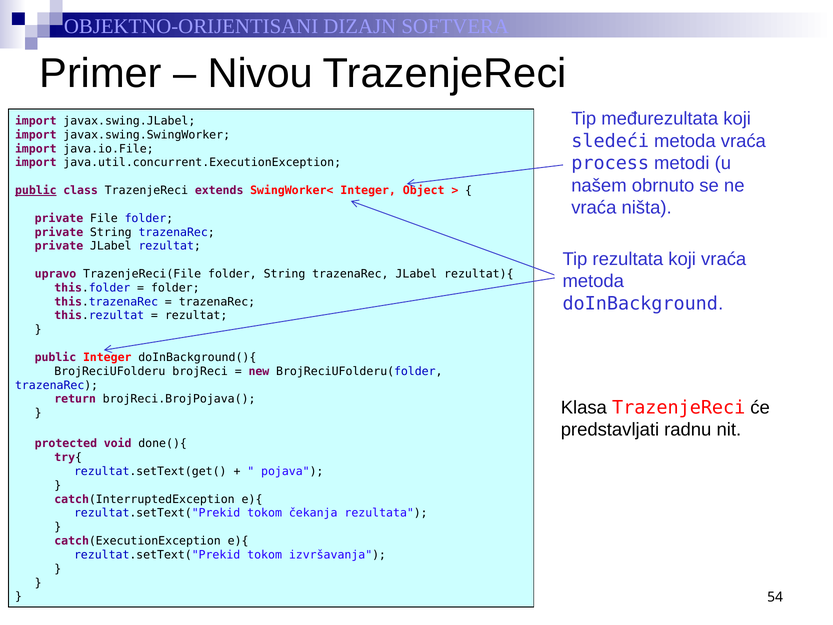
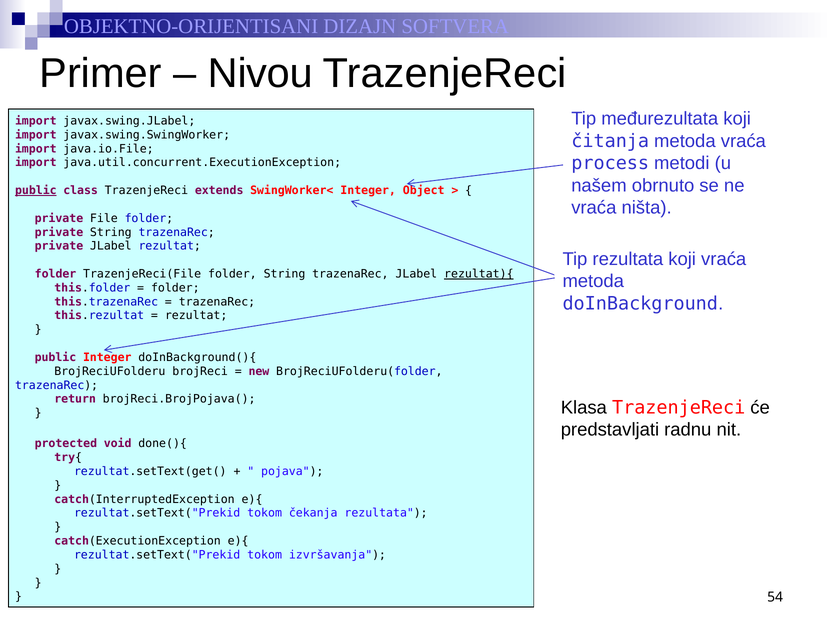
sledeći: sledeći -> čitanja
upravo at (56, 274): upravo -> folder
rezultat){ underline: none -> present
